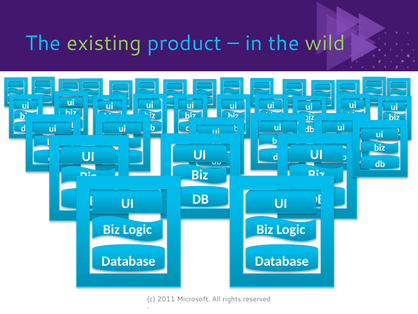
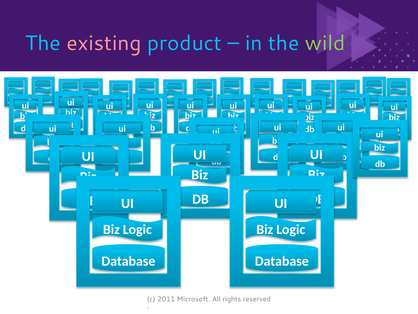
existing colour: light green -> pink
